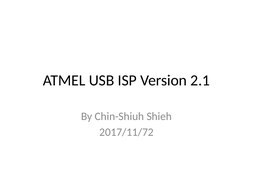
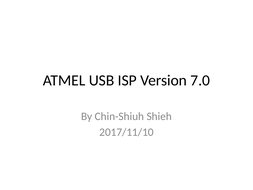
2.1: 2.1 -> 7.0
2017/11/72: 2017/11/72 -> 2017/11/10
